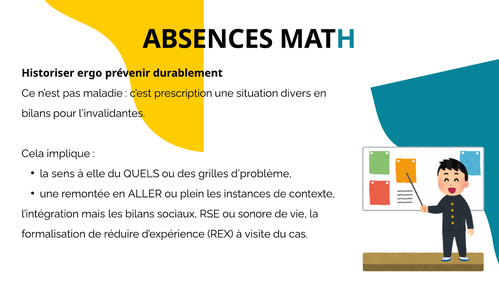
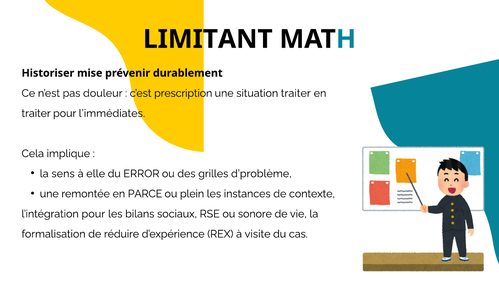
ABSENCES: ABSENCES -> LIMITANT
ergo: ergo -> mise
maladie: maladie -> douleur
situation divers: divers -> traiter
bilans at (36, 113): bilans -> traiter
l’invalidantes: l’invalidantes -> l’immédiates
QUELS: QUELS -> ERROR
ALLER: ALLER -> PARCE
l’intégration mais: mais -> pour
